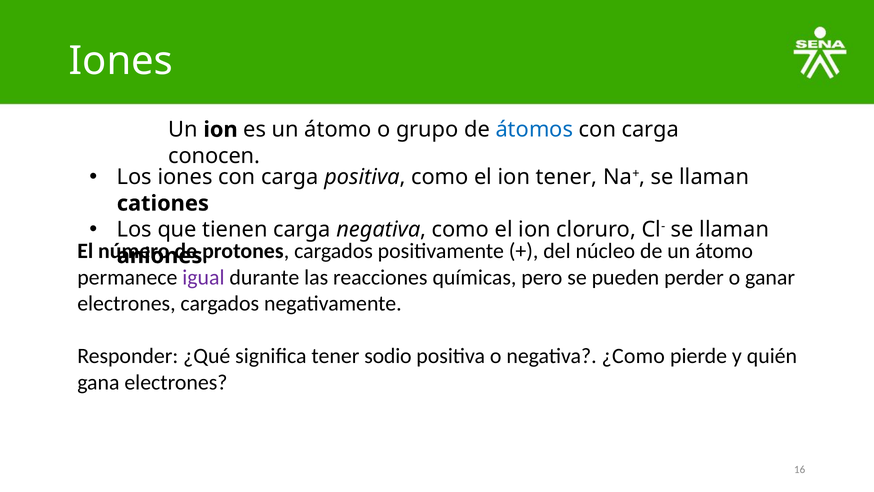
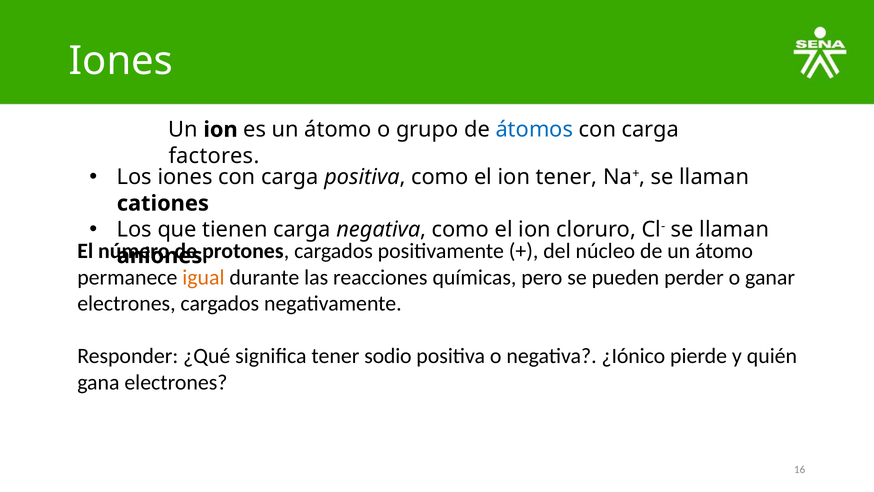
conocen: conocen -> factores
igual colour: purple -> orange
¿Como: ¿Como -> ¿Iónico
